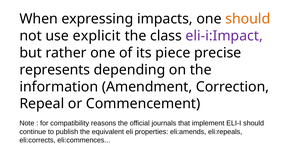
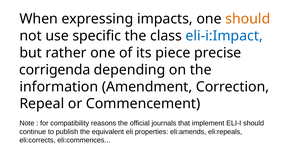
explicit: explicit -> specific
eli-i:Impact colour: purple -> blue
represents: represents -> corrigenda
